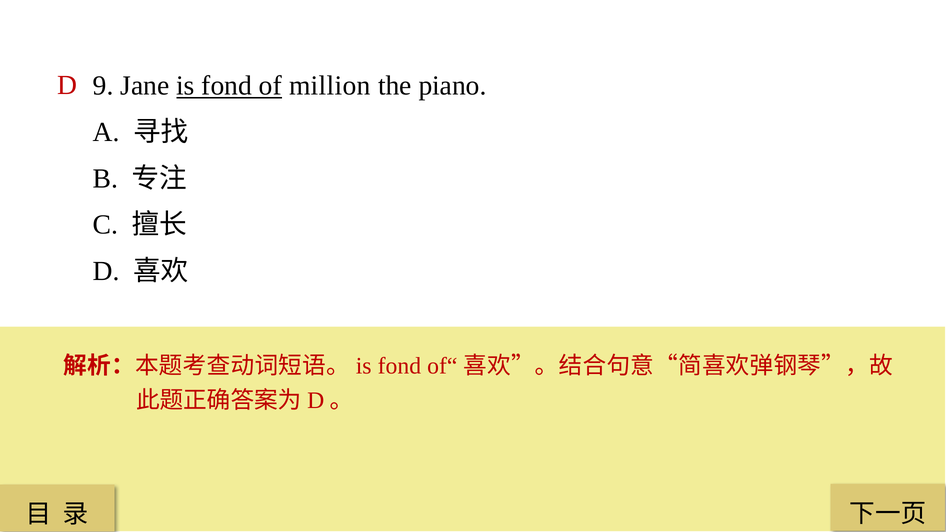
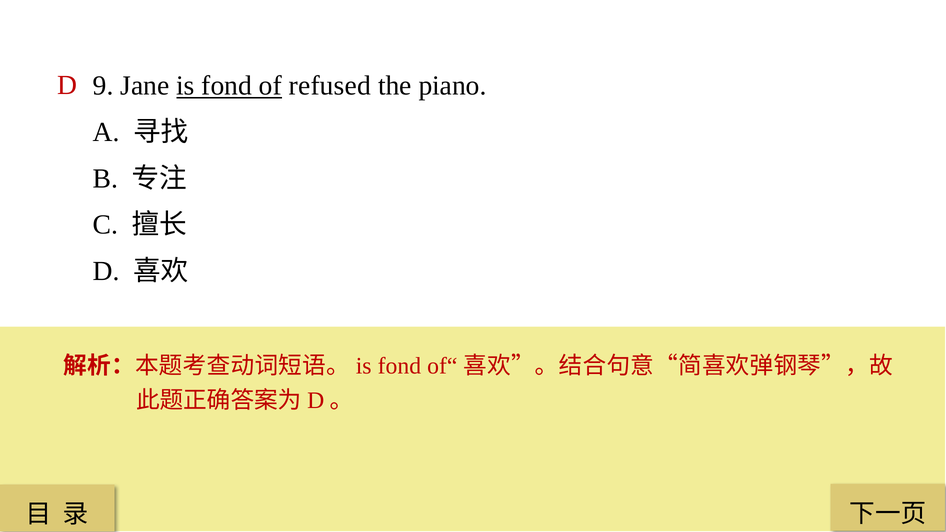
million: million -> refused
